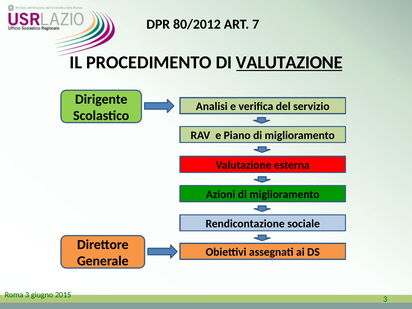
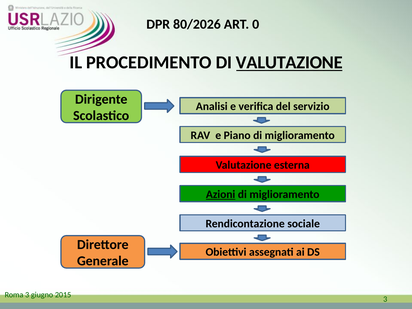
80/2012: 80/2012 -> 80/2026
7: 7 -> 0
Azioni underline: none -> present
